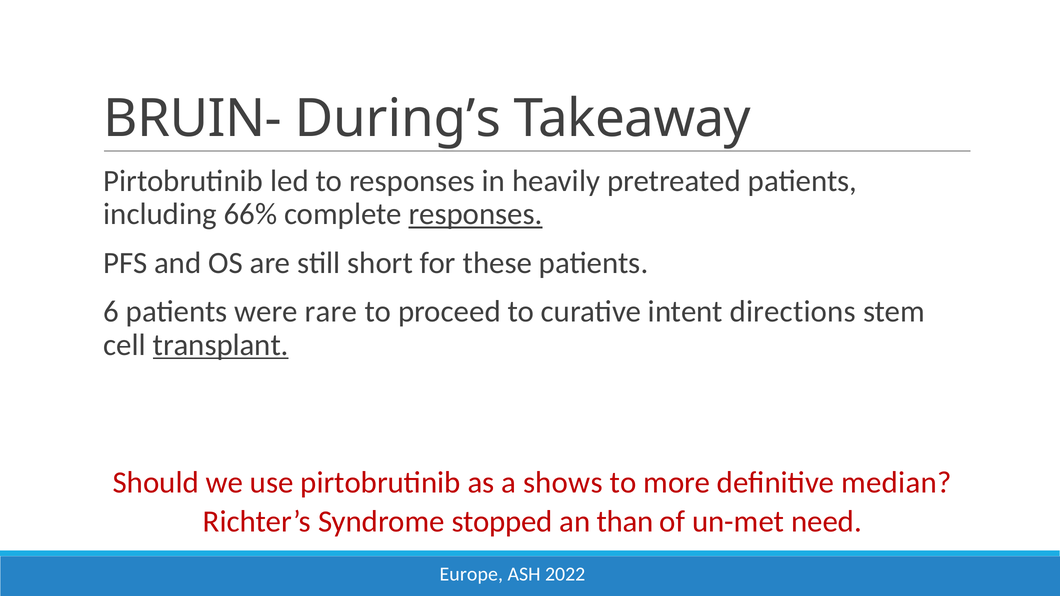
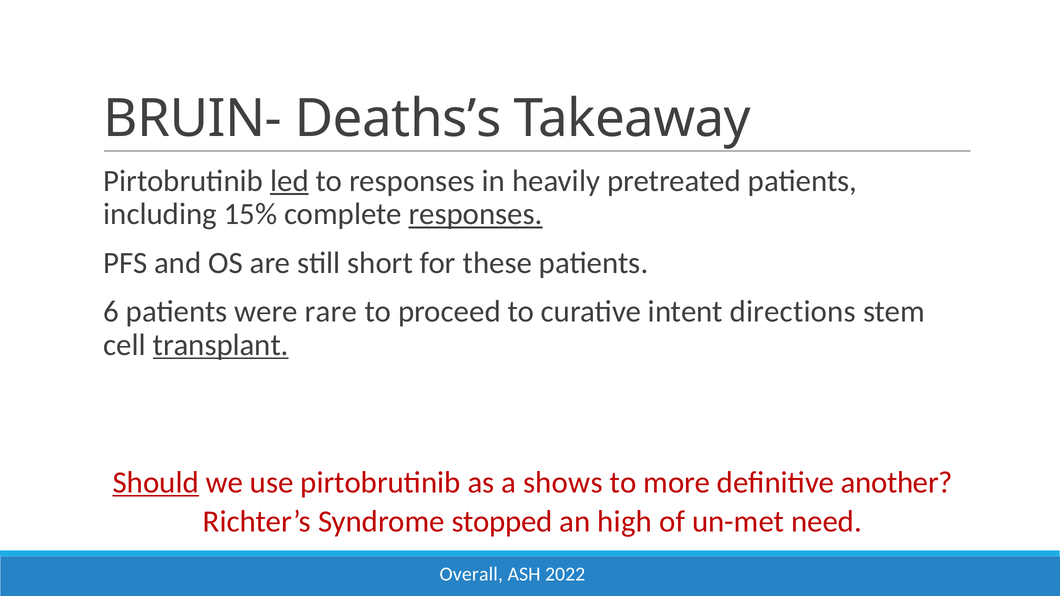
During’s: During’s -> Deaths’s
led underline: none -> present
66%: 66% -> 15%
Should underline: none -> present
median: median -> another
than: than -> high
Europe: Europe -> Overall
